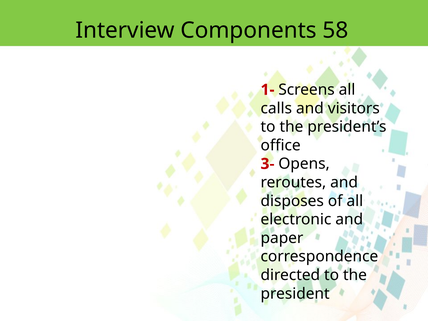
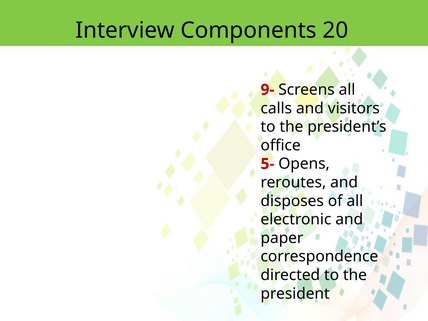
58: 58 -> 20
1-: 1- -> 9-
3-: 3- -> 5-
